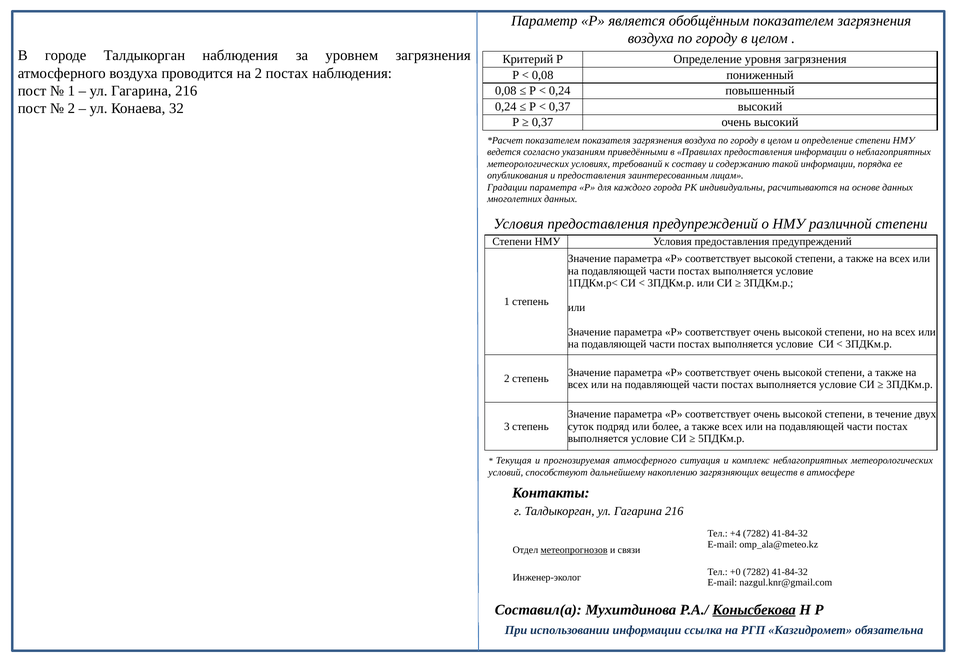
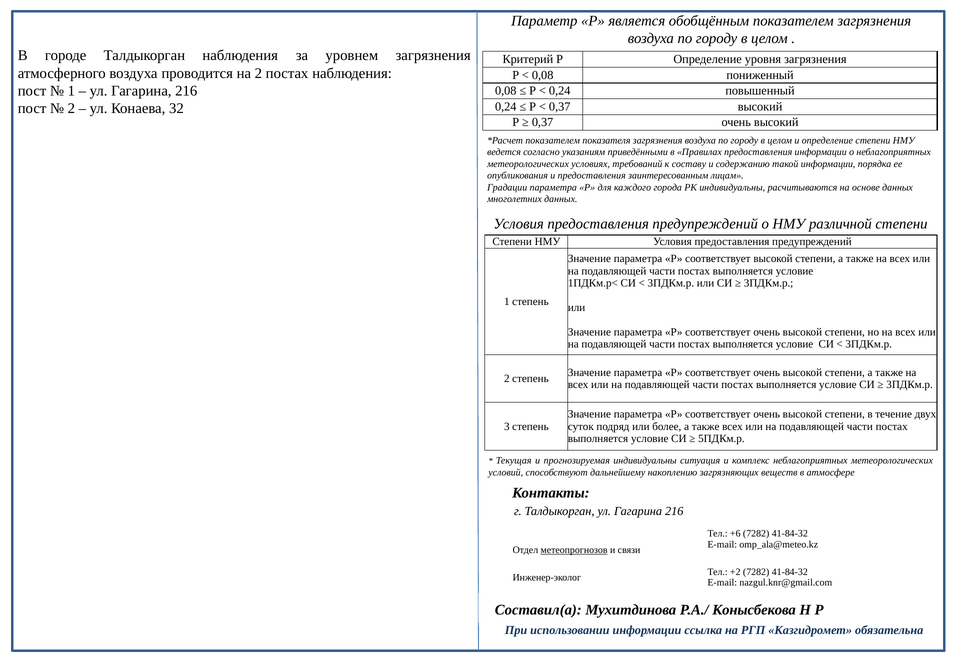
прогнозируемая атмосферного: атмосферного -> индивидуальны
+4: +4 -> +6
+0: +0 -> +2
Конысбекова underline: present -> none
